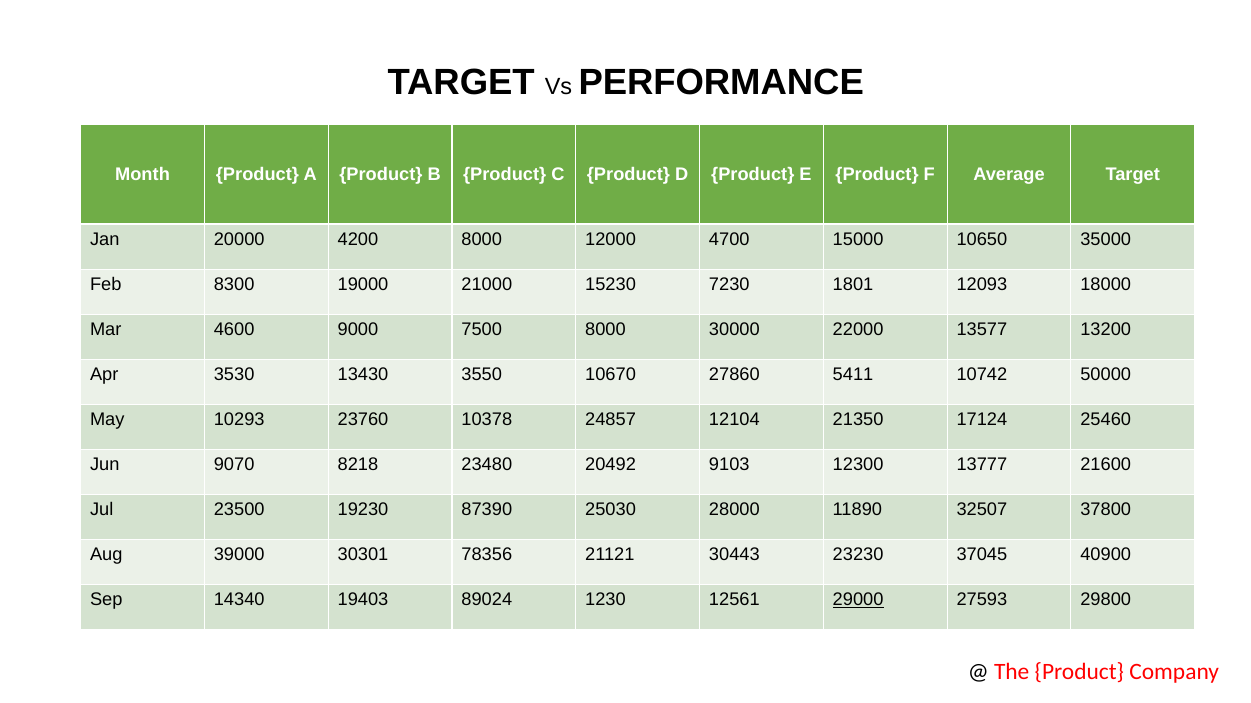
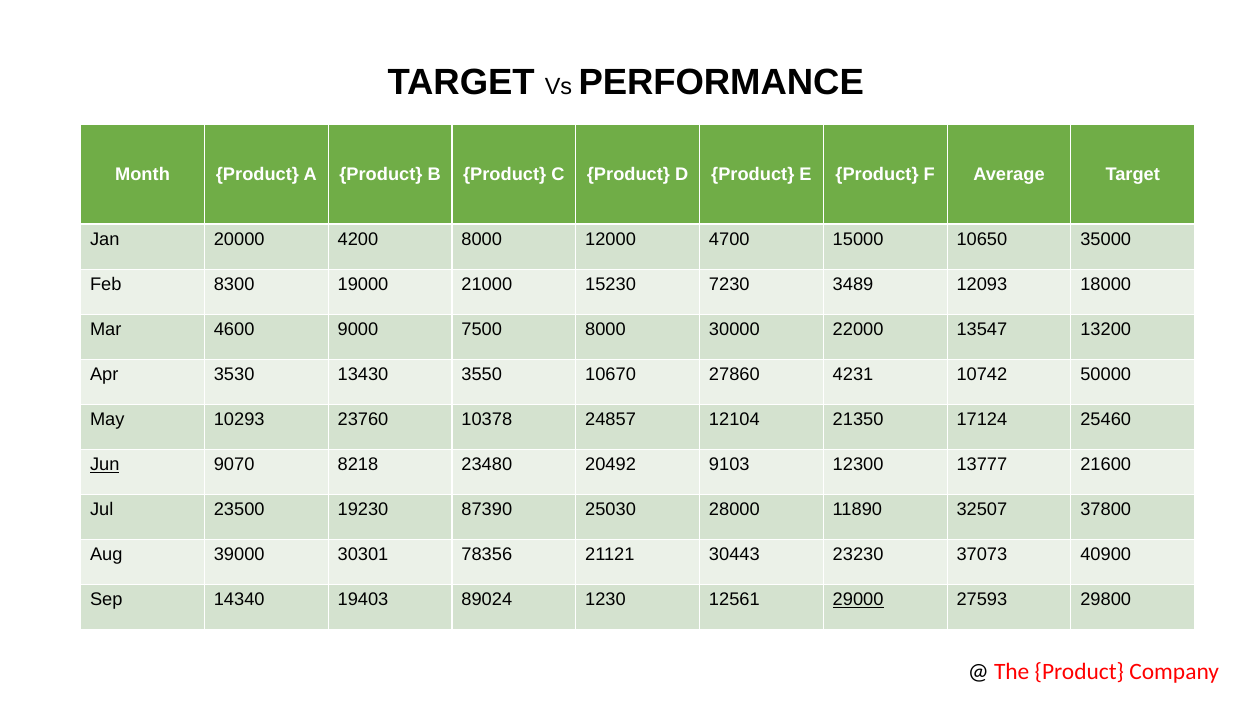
1801: 1801 -> 3489
13577: 13577 -> 13547
5411: 5411 -> 4231
Jun underline: none -> present
37045: 37045 -> 37073
